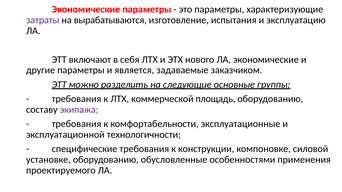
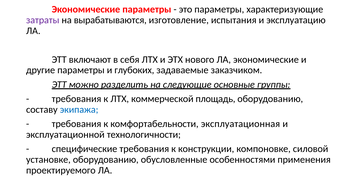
является: является -> глубоких
экипажа colour: purple -> blue
эксплуатационные: эксплуатационные -> эксплуатационная
